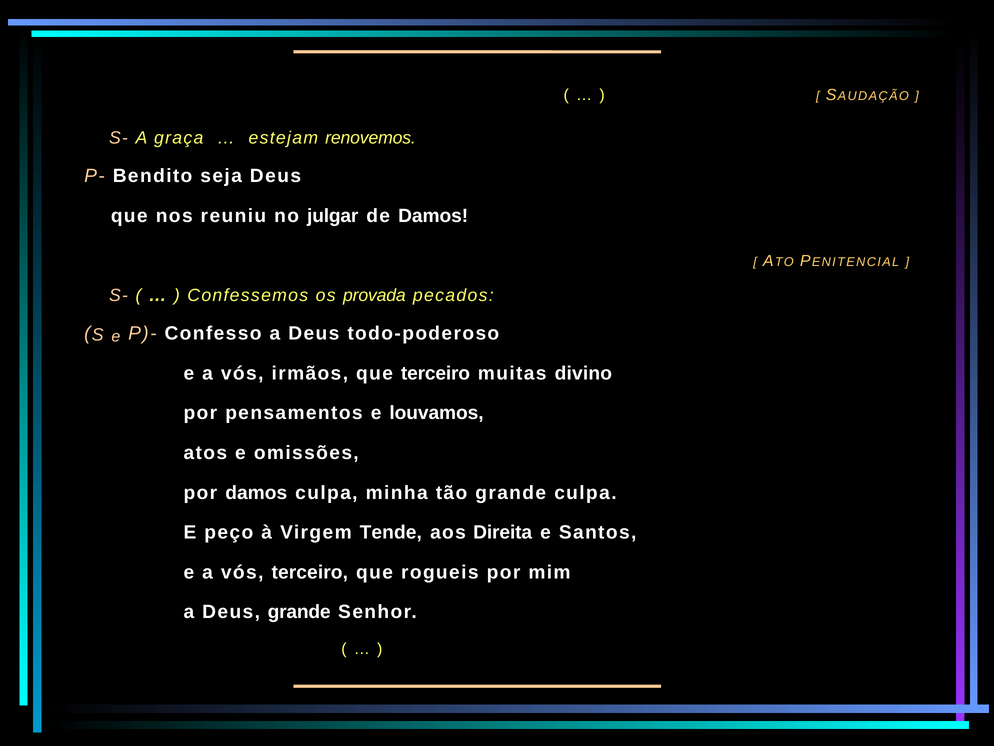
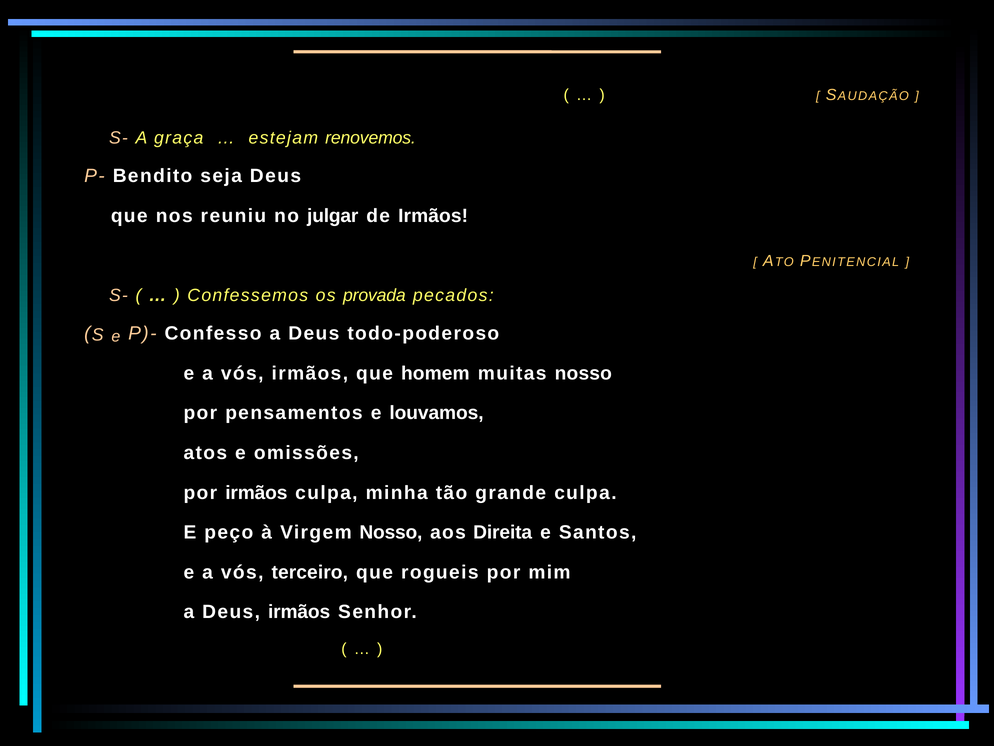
de Damos: Damos -> Irmãos
que terceiro: terceiro -> homem
muitas divino: divino -> nosso
por damos: damos -> irmãos
Virgem Tende: Tende -> Nosso
Deus grande: grande -> irmãos
